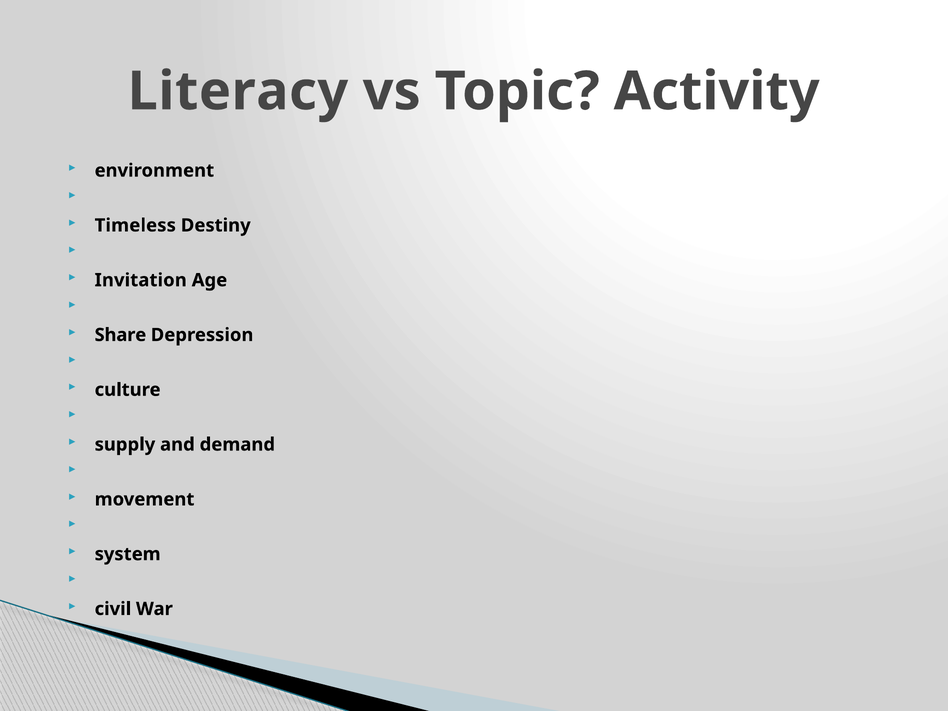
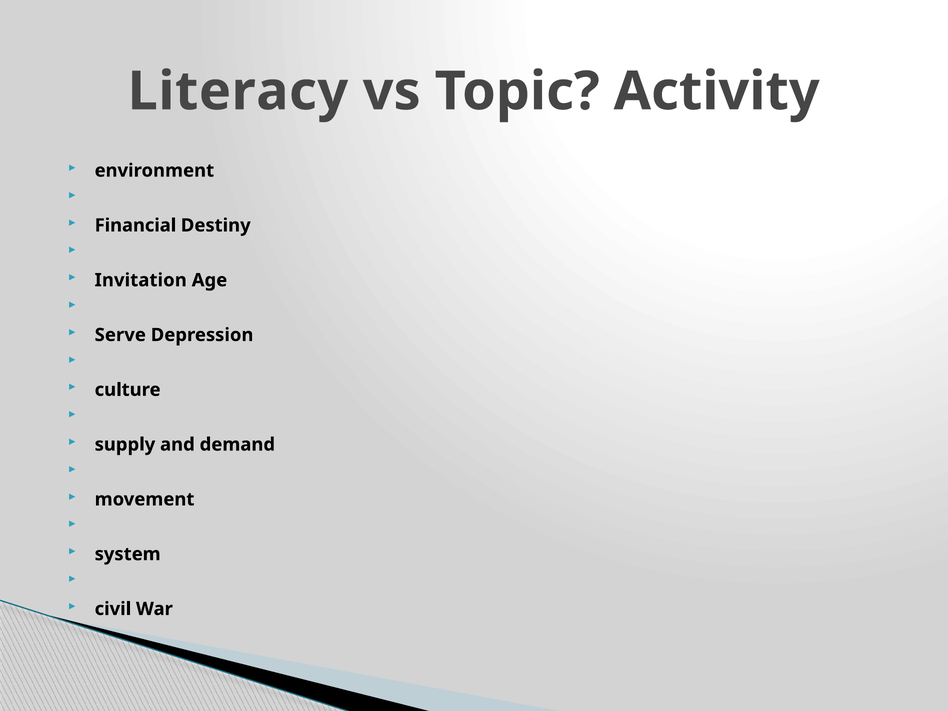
Timeless: Timeless -> Financial
Share: Share -> Serve
